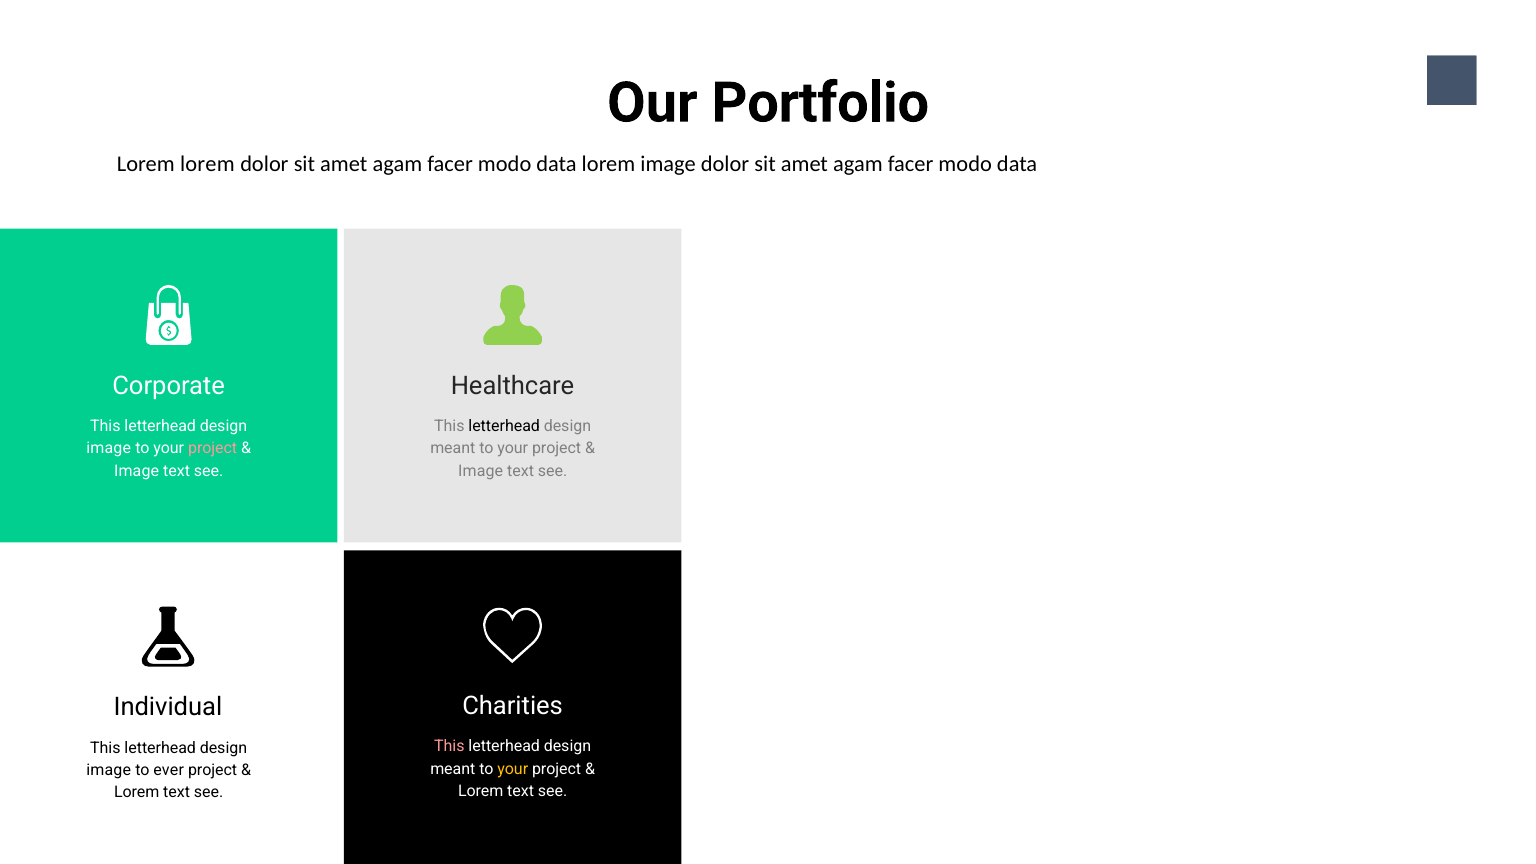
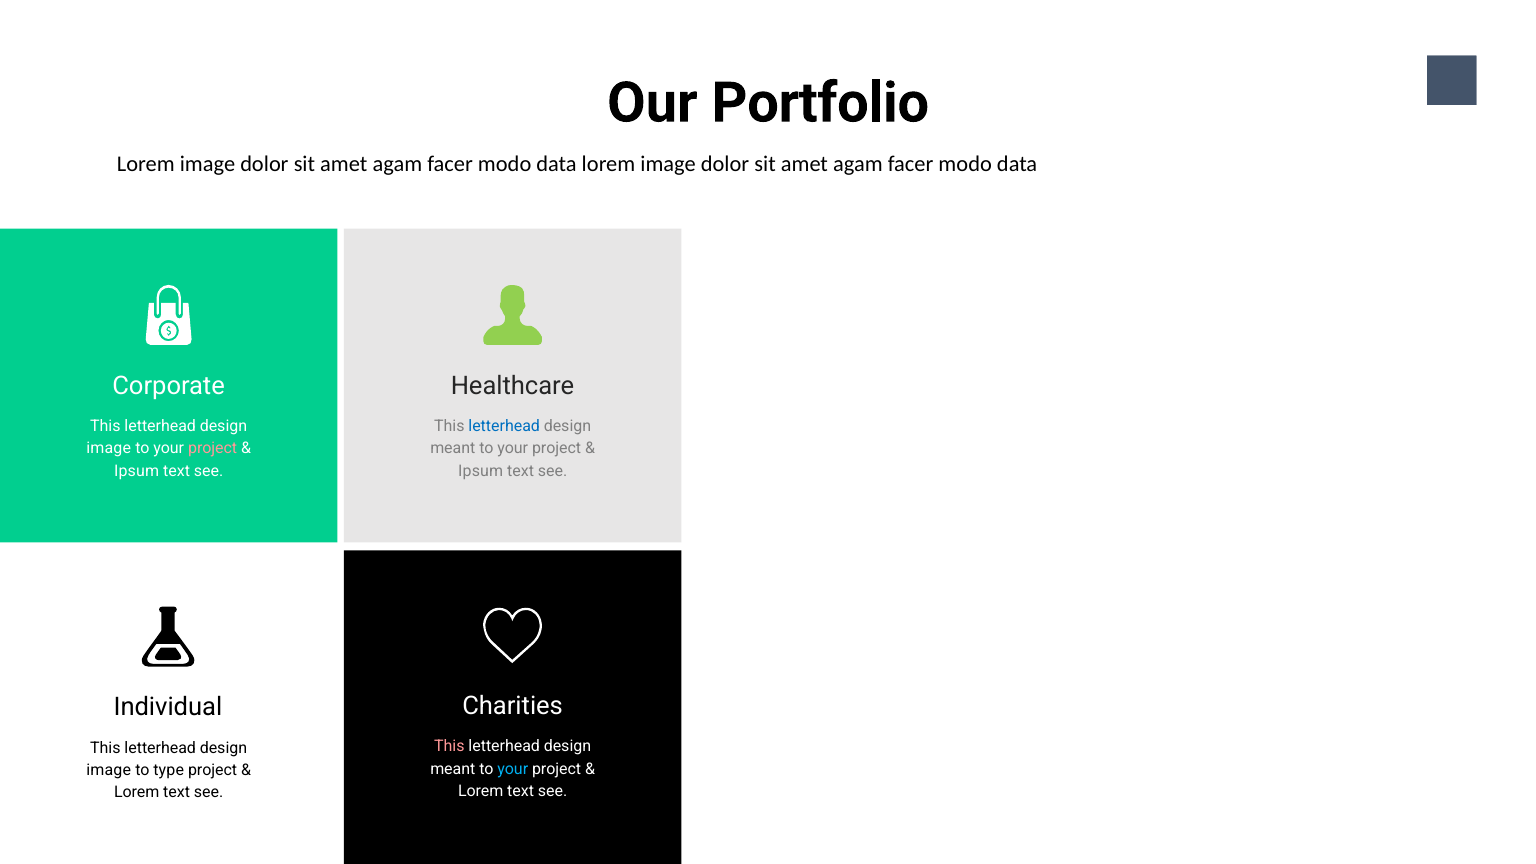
lorem at (207, 164): lorem -> image
letterhead at (504, 426) colour: black -> blue
Image at (137, 471): Image -> Ipsum
Image at (481, 471): Image -> Ipsum
your at (513, 769) colour: yellow -> light blue
ever: ever -> type
